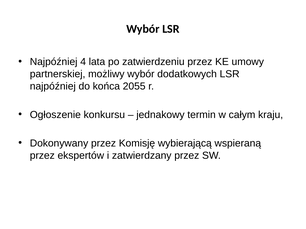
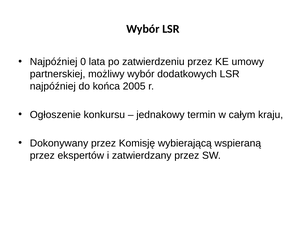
4: 4 -> 0
2055: 2055 -> 2005
